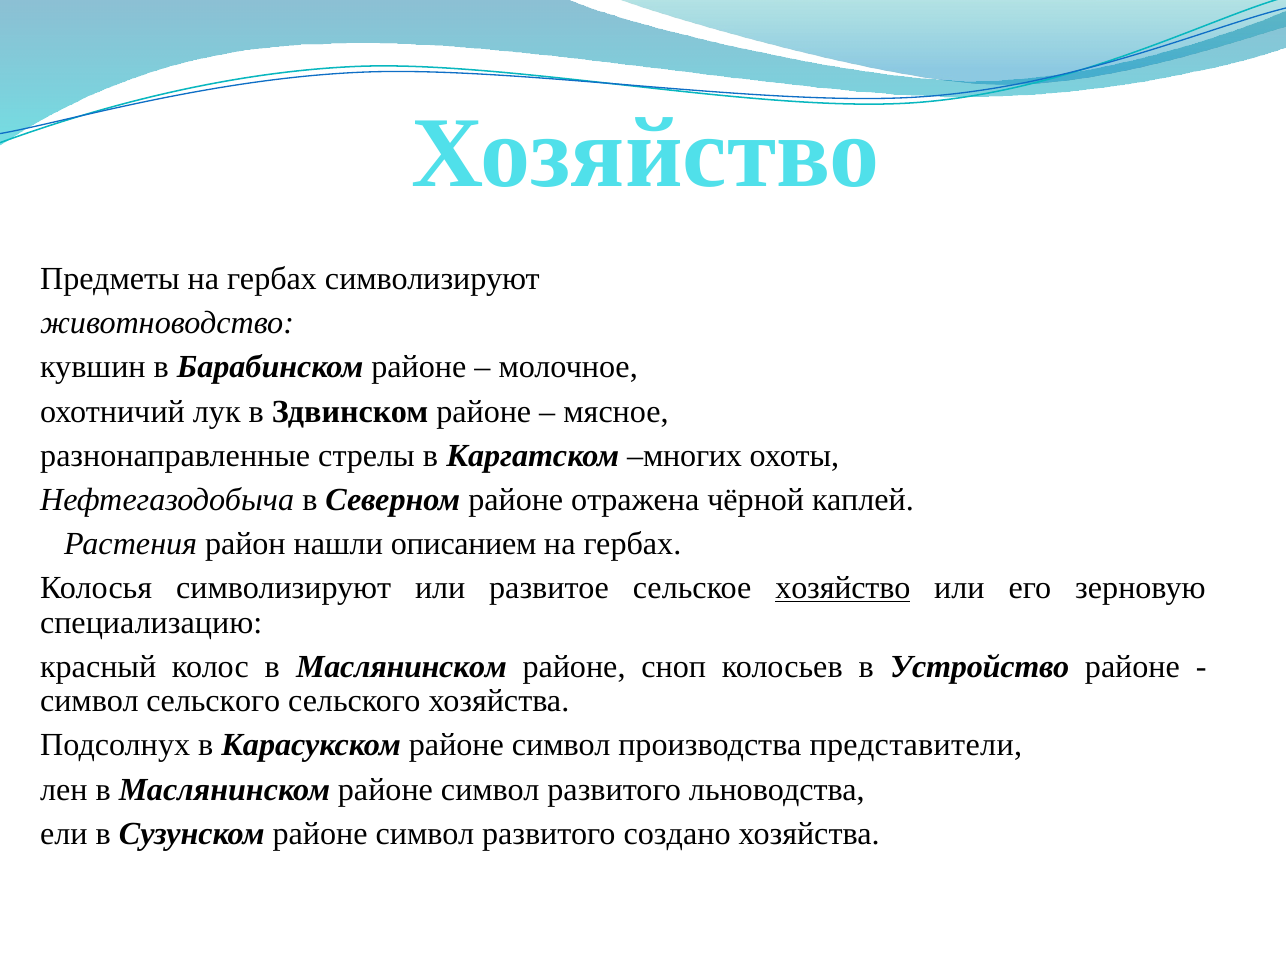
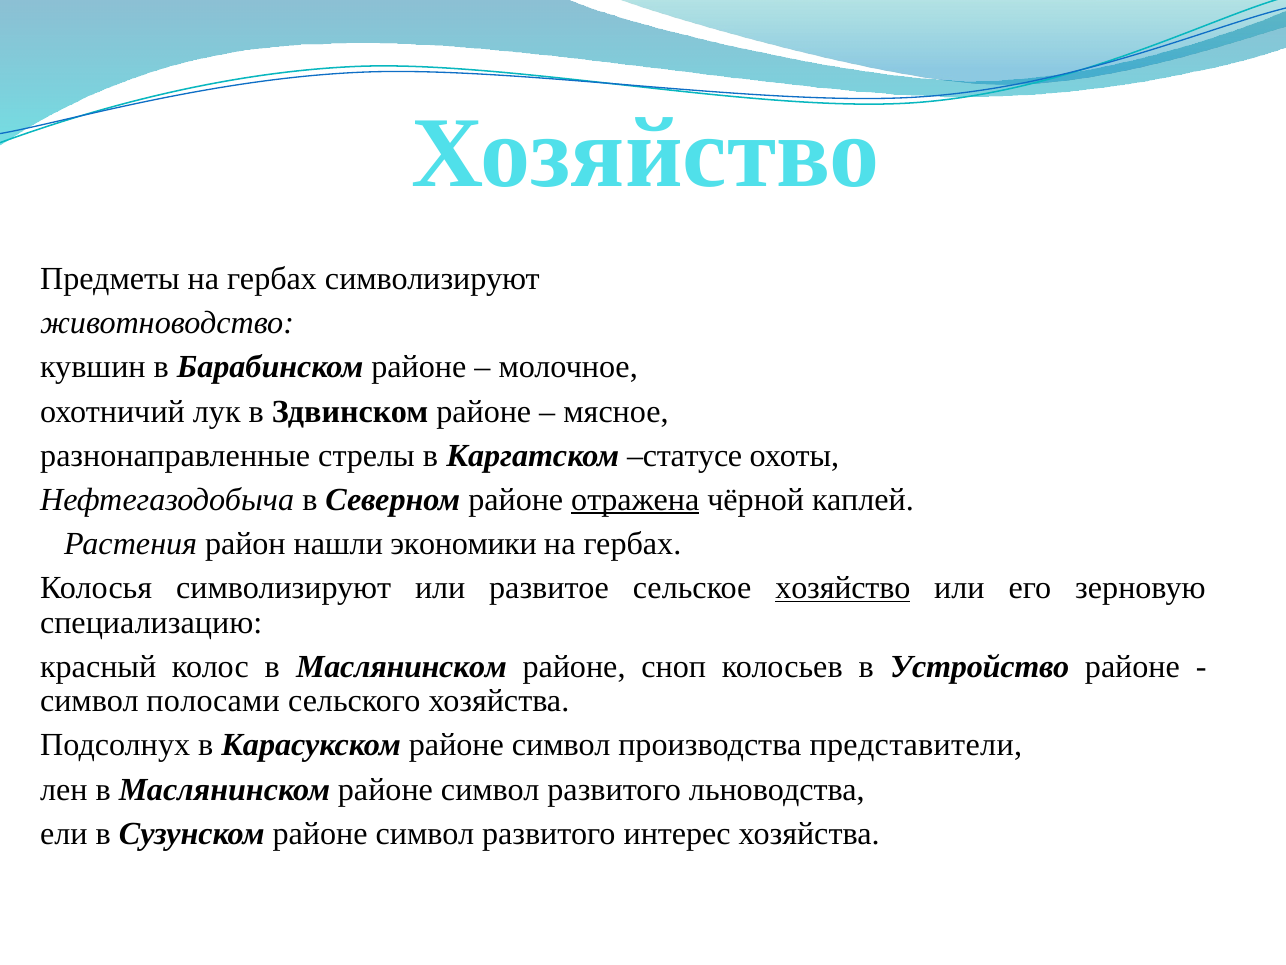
многих: многих -> статусе
отражена underline: none -> present
описанием: описанием -> экономики
символ сельского: сельского -> полосами
создано: создано -> интерес
